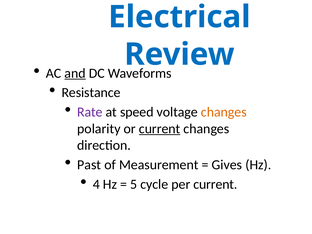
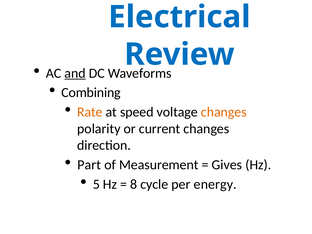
Resistance: Resistance -> Combining
Rate colour: purple -> orange
current at (160, 129) underline: present -> none
Past: Past -> Part
4: 4 -> 5
5: 5 -> 8
per current: current -> energy
